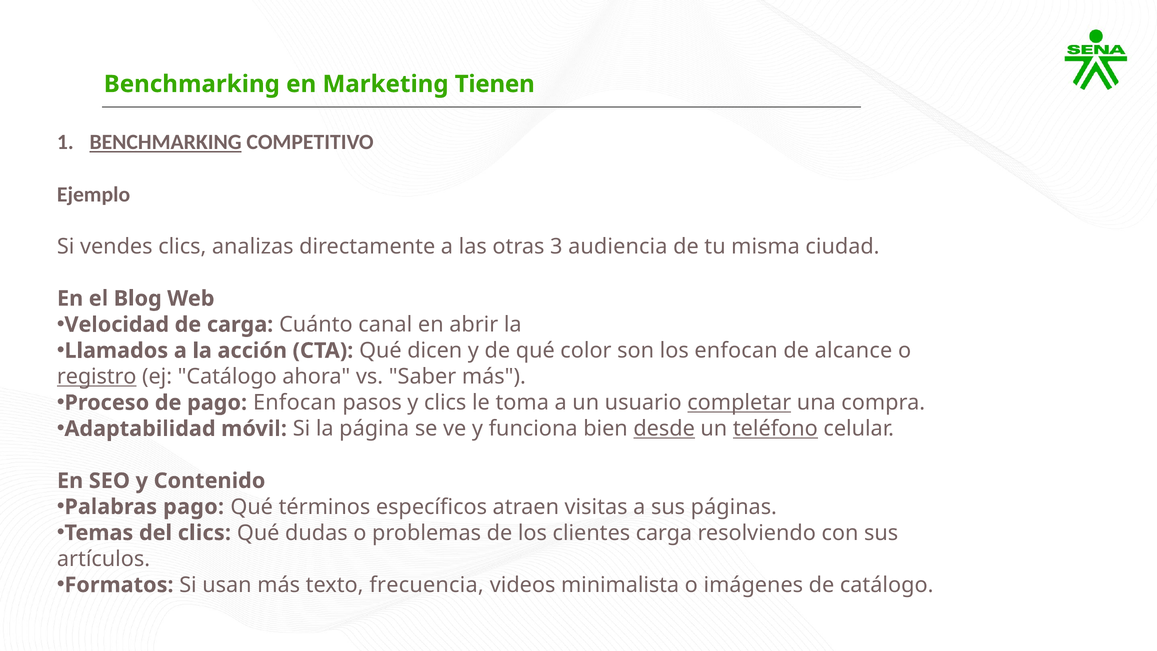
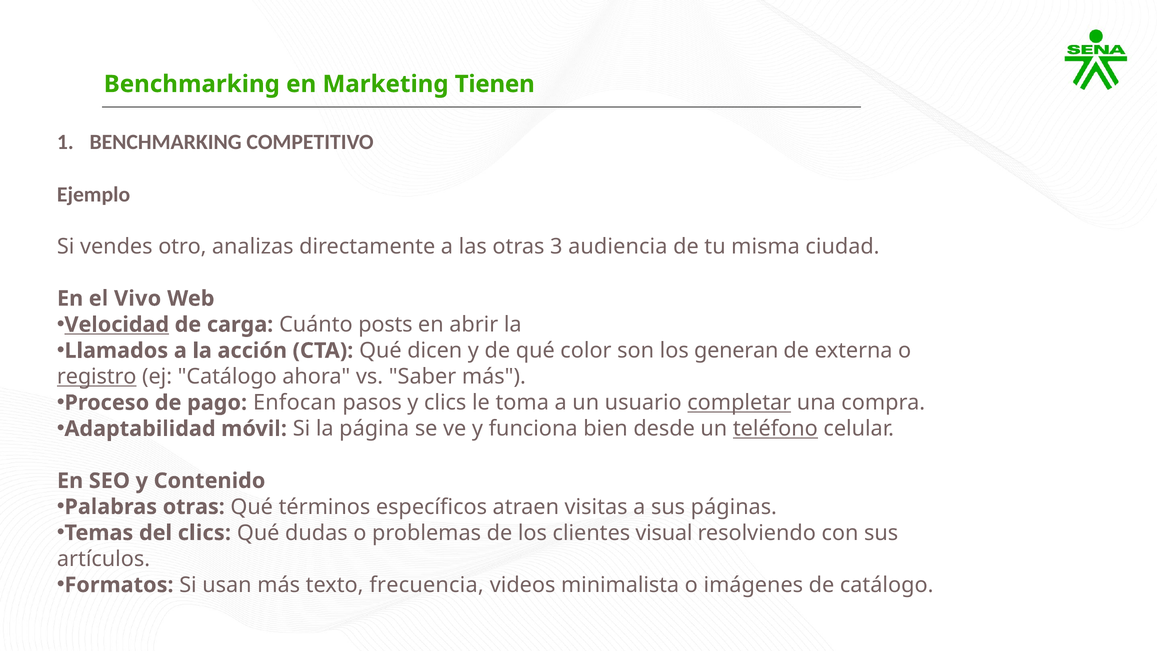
BENCHMARKING at (166, 142) underline: present -> none
vendes clics: clics -> otro
Blog: Blog -> Vivo
Velocidad underline: none -> present
canal: canal -> posts
los enfocan: enfocan -> generan
alcance: alcance -> externa
desde underline: present -> none
Palabras pago: pago -> otras
clientes carga: carga -> visual
